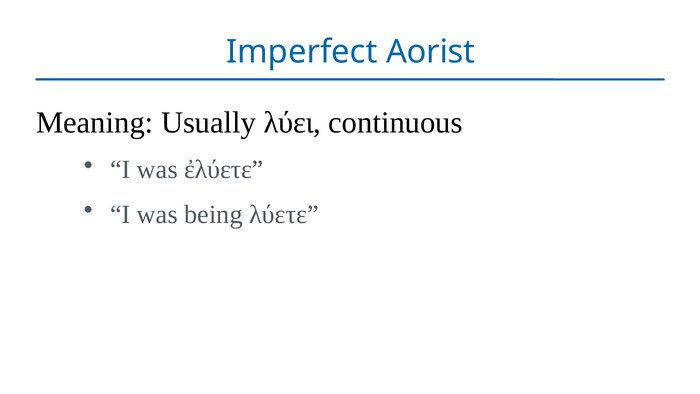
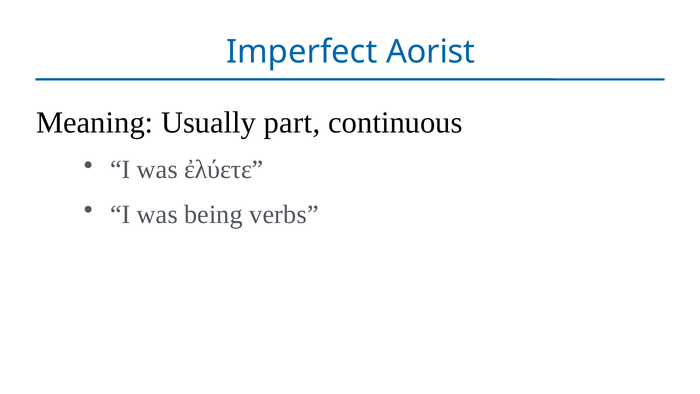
λύει: λύει -> part
λύετε: λύετε -> verbs
